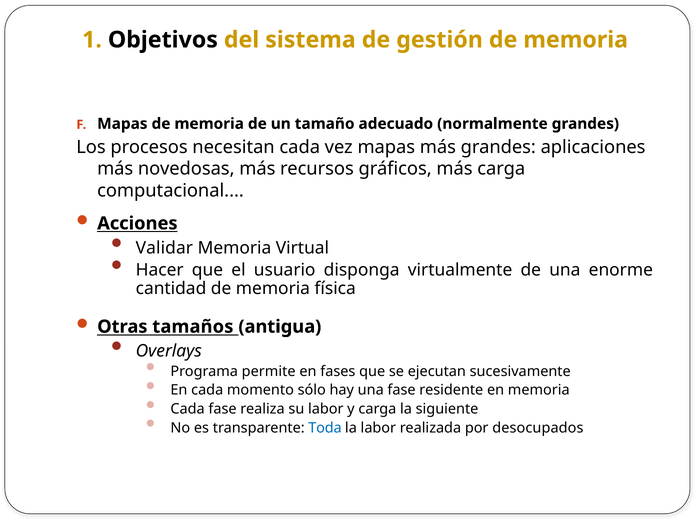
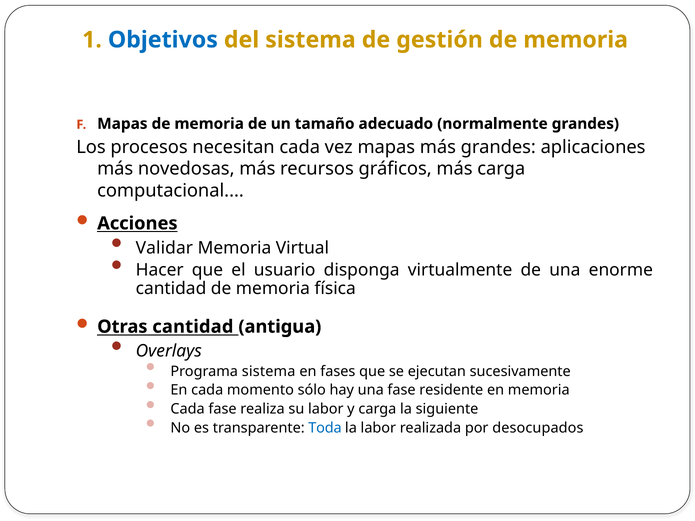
Objetivos colour: black -> blue
Otras tamaños: tamaños -> cantidad
Programa permite: permite -> sistema
